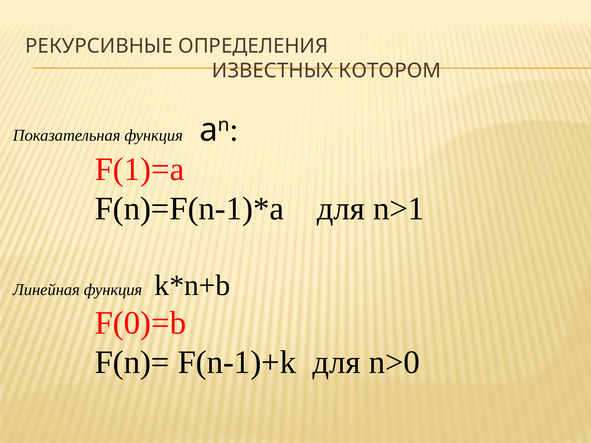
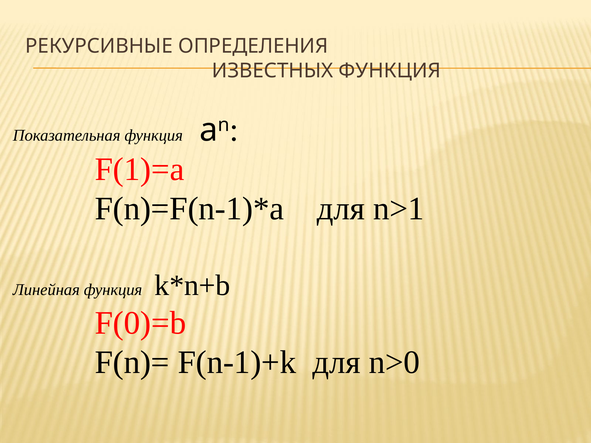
ИЗВЕСТНЫХ КОТОРОМ: КОТОРОМ -> ФУНКЦИЯ
